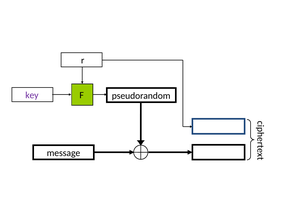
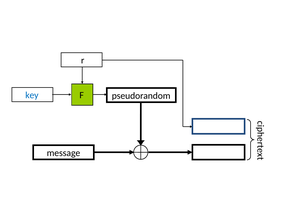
key colour: purple -> blue
